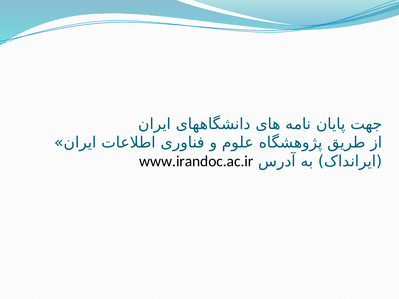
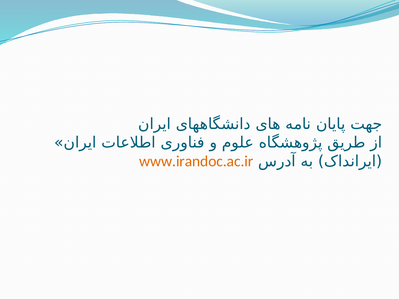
www.irandoc.ac.ir colour: black -> orange
